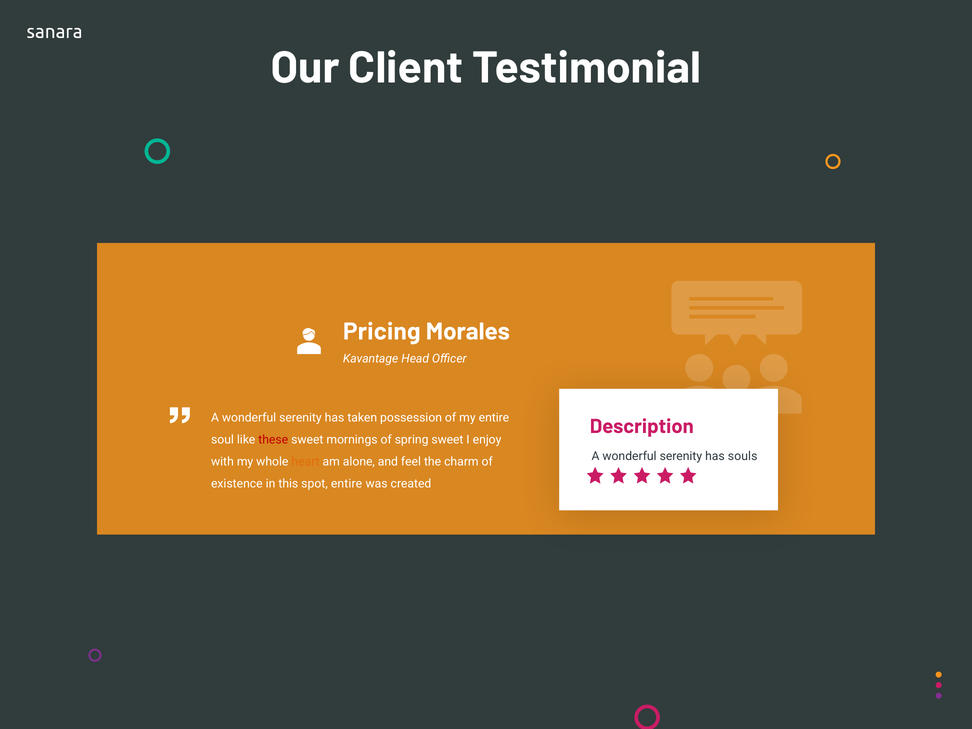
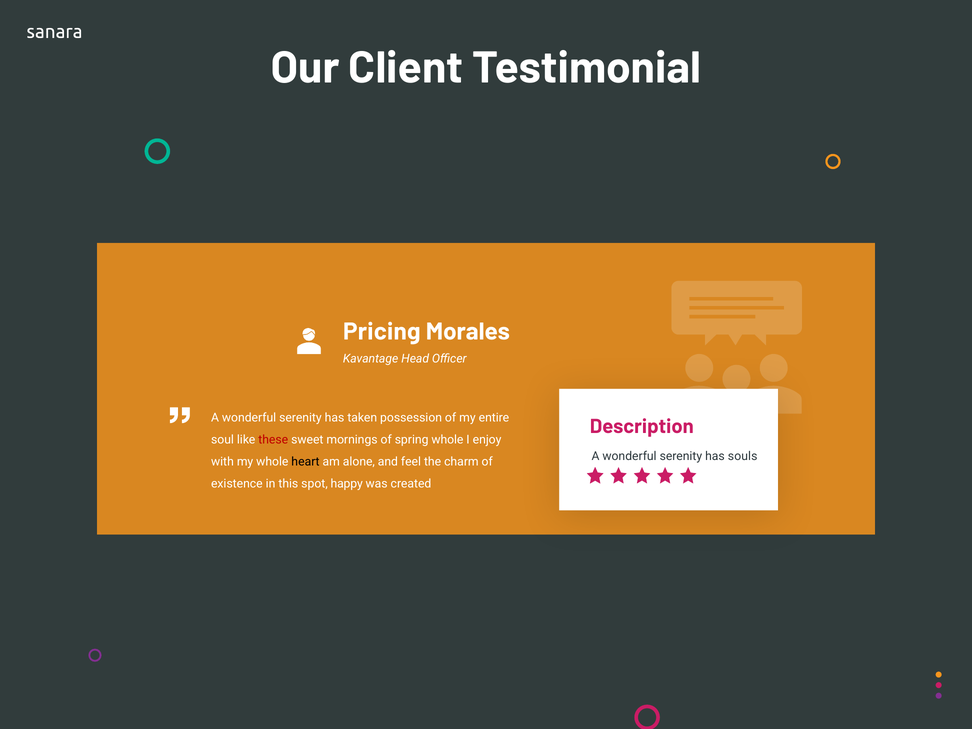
spring sweet: sweet -> whole
heart colour: orange -> black
spot entire: entire -> happy
